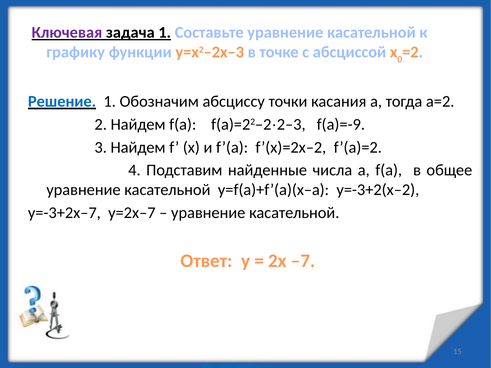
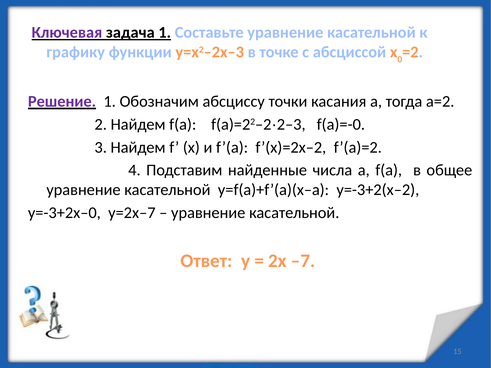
Решение colour: blue -> purple
f(a)=-9: f(a)=-9 -> f(a)=-0
у=-3+2х–7: у=-3+2х–7 -> у=-3+2х–0
